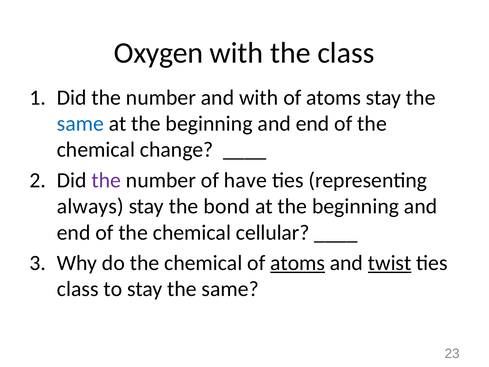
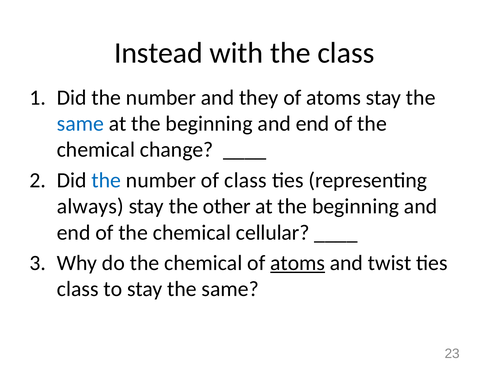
Oxygen: Oxygen -> Instead
and with: with -> they
the at (106, 180) colour: purple -> blue
of have: have -> class
bond: bond -> other
twist underline: present -> none
